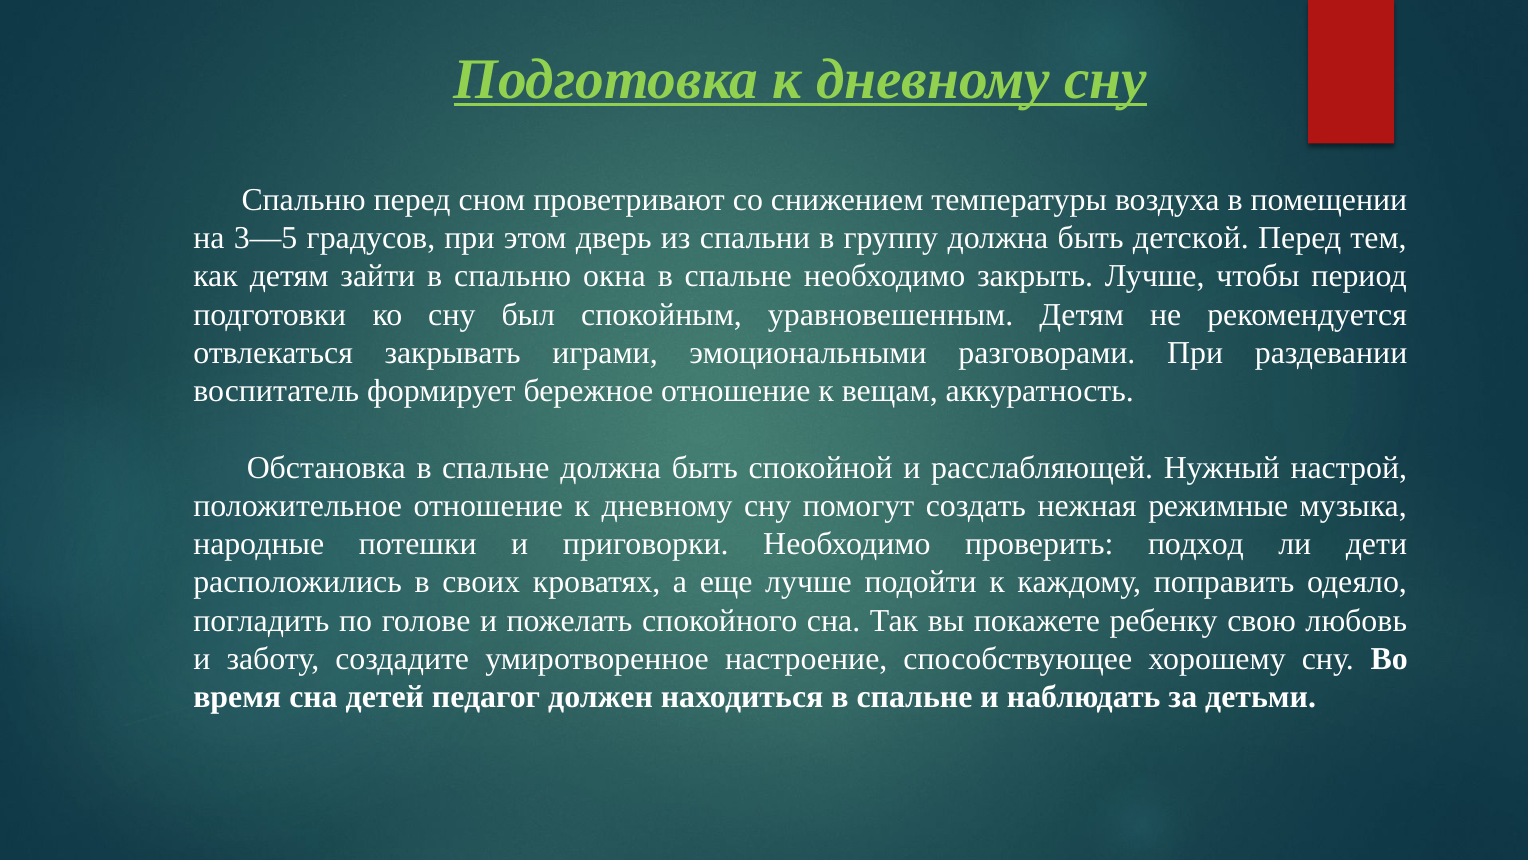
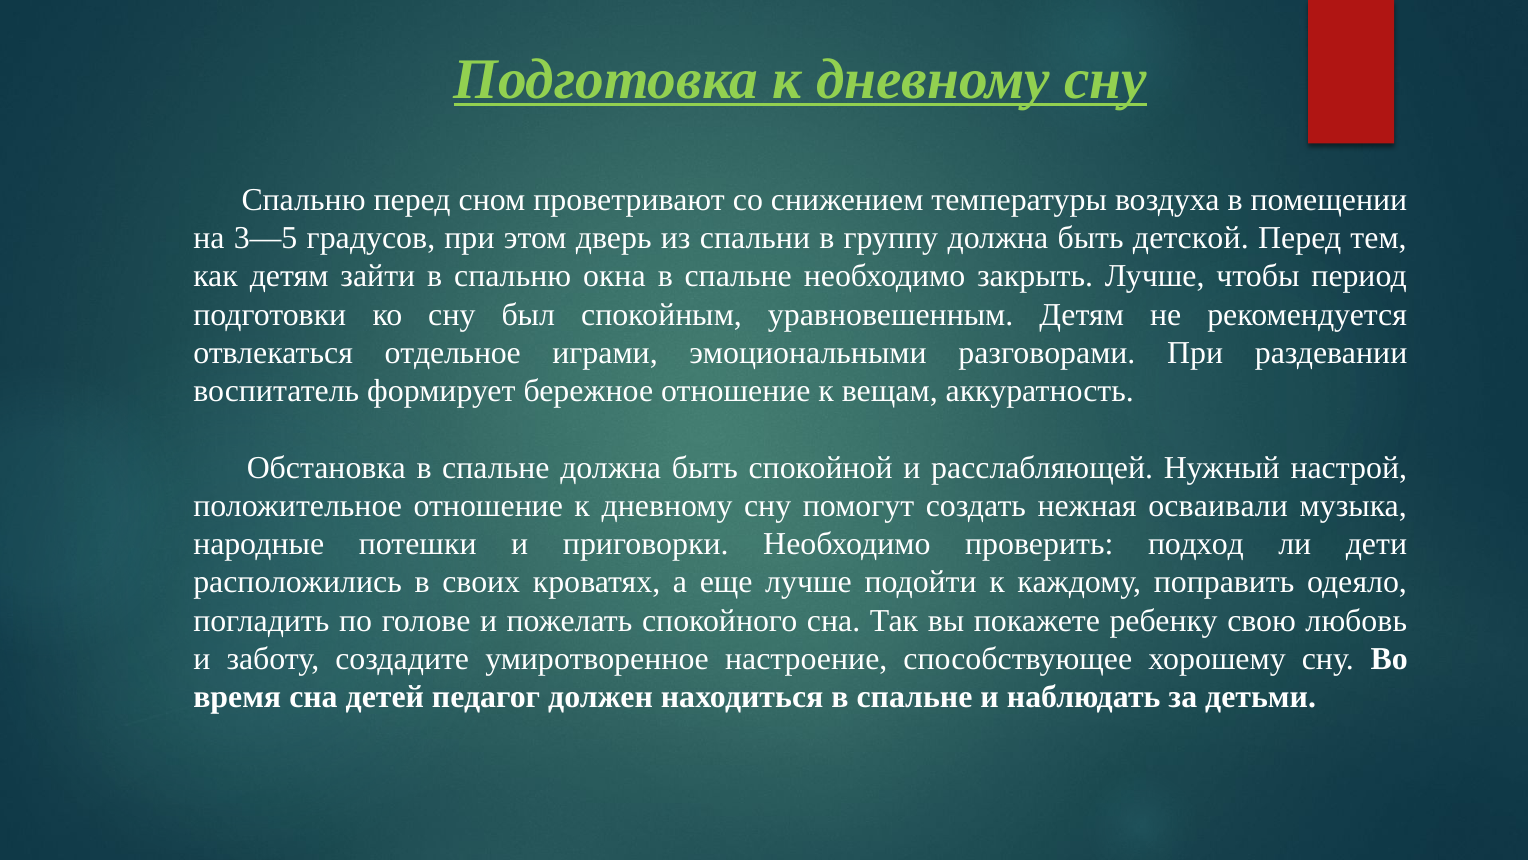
закрывать: закрывать -> отдельное
режимные: режимные -> осваивали
